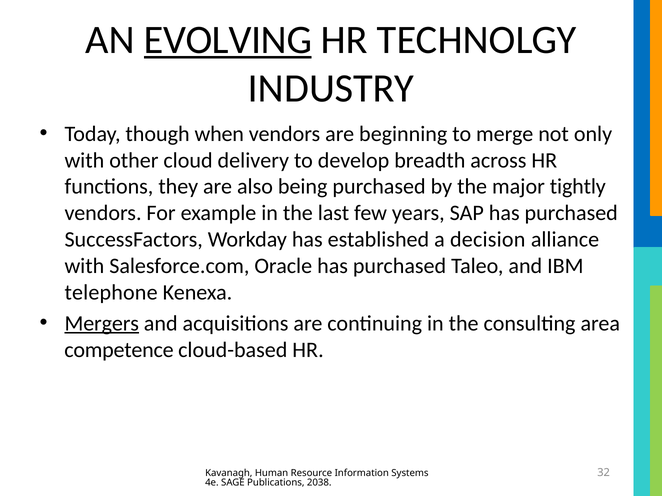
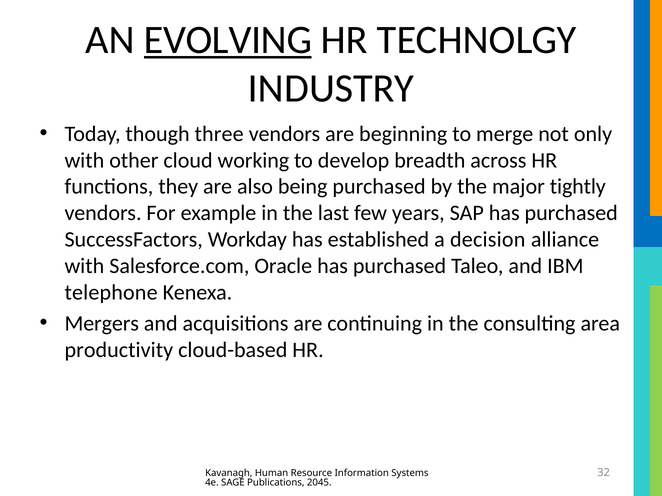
when: when -> three
delivery: delivery -> working
Mergers underline: present -> none
competence: competence -> productivity
2038: 2038 -> 2045
